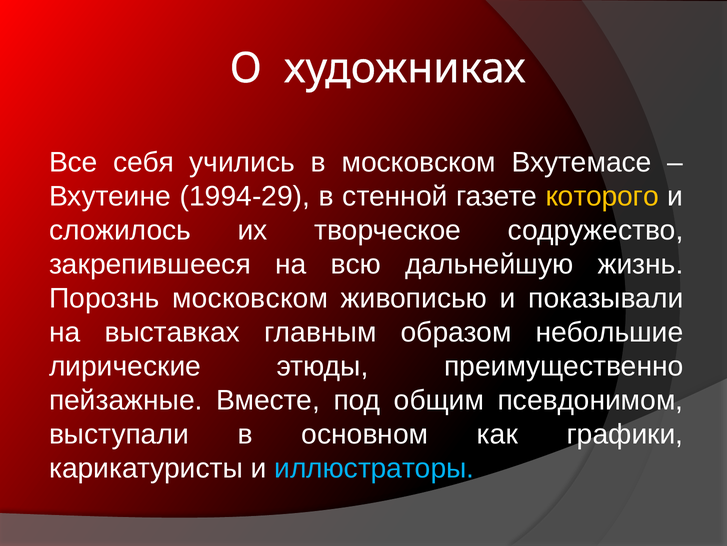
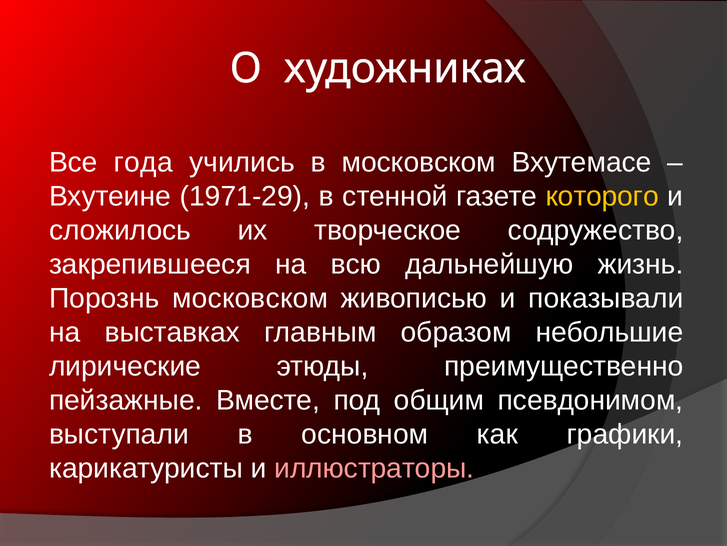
себя: себя -> года
1994-29: 1994-29 -> 1971-29
иллюстраторы colour: light blue -> pink
